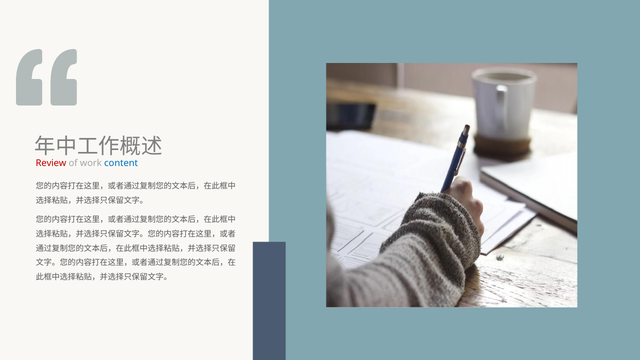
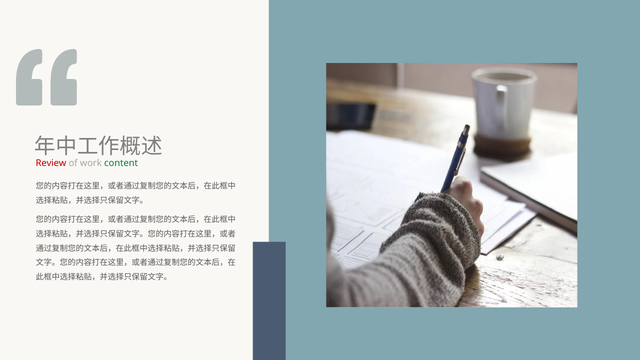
content colour: blue -> green
